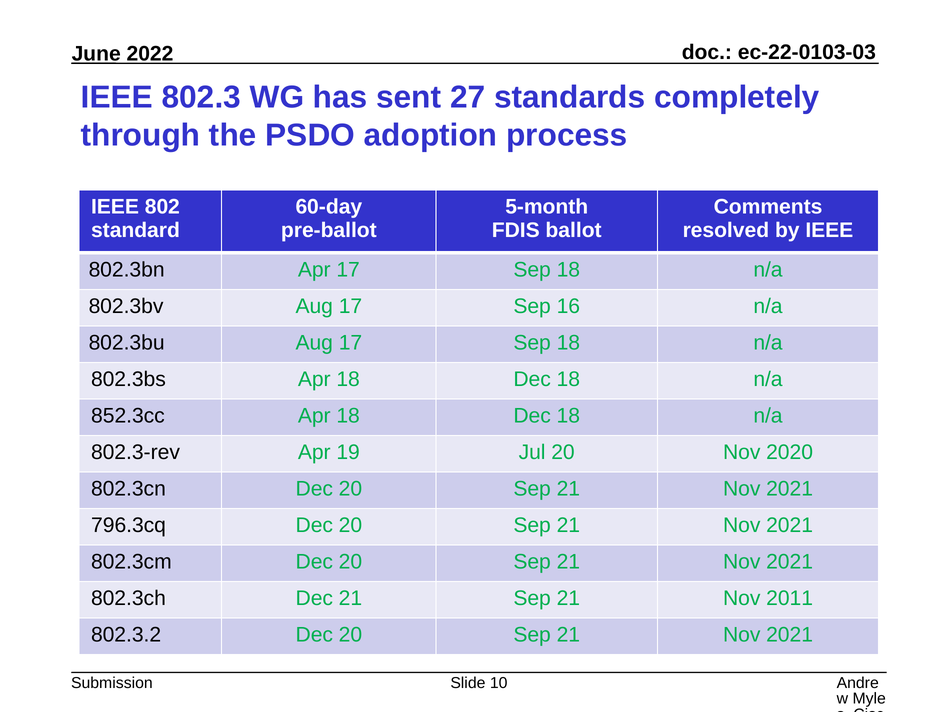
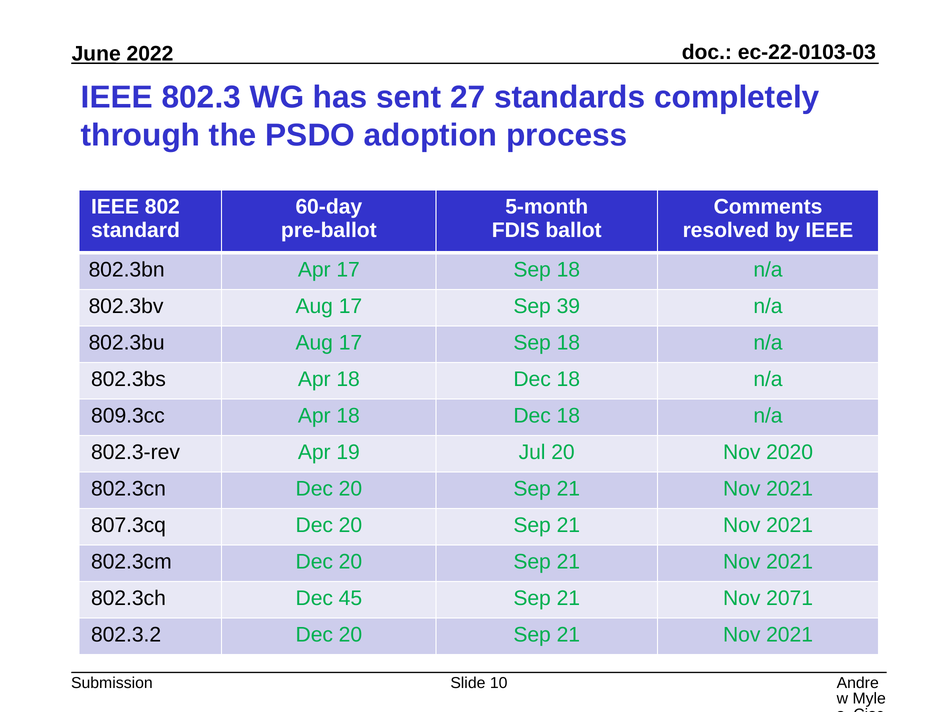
16: 16 -> 39
852.3cc: 852.3cc -> 809.3cc
796.3cq: 796.3cq -> 807.3cq
Dec 21: 21 -> 45
2011: 2011 -> 2071
